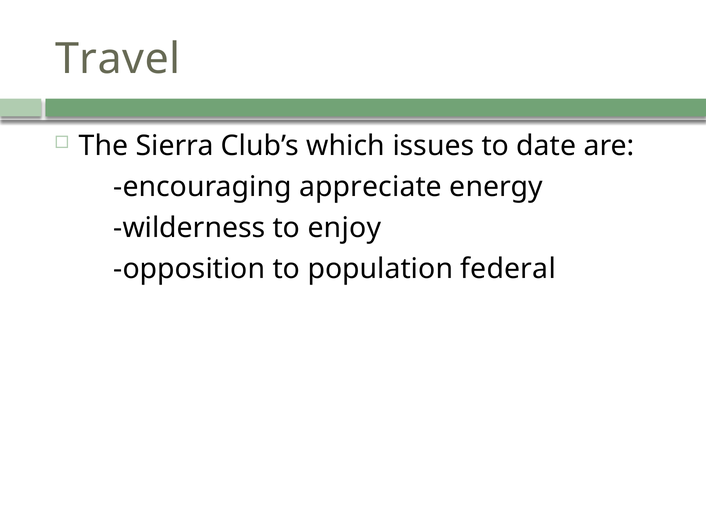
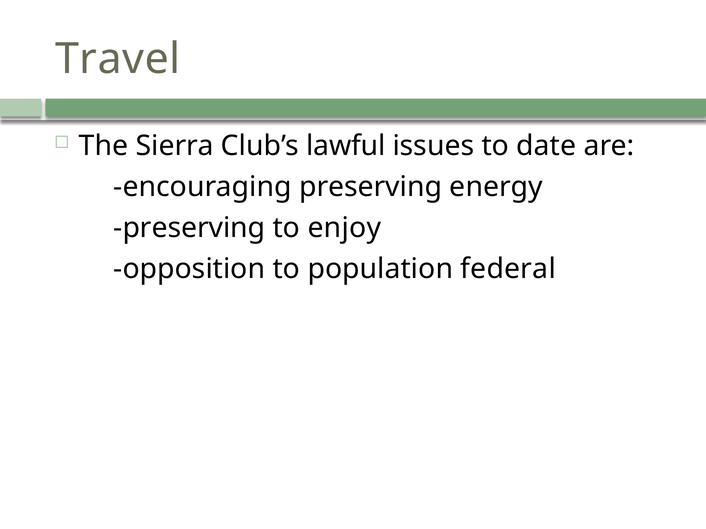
which: which -> lawful
encouraging appreciate: appreciate -> preserving
wilderness at (189, 228): wilderness -> preserving
